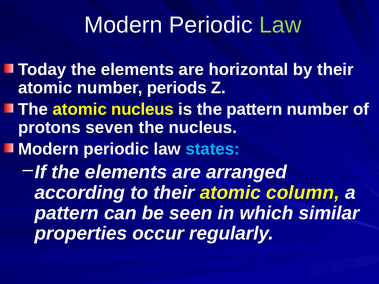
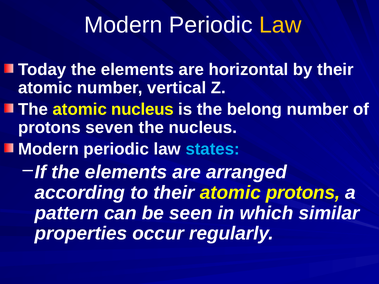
Law at (280, 25) colour: light green -> yellow
periods: periods -> vertical
the pattern: pattern -> belong
atomic column: column -> protons
